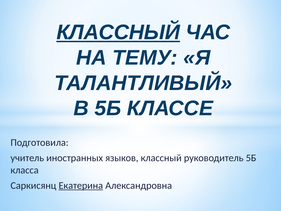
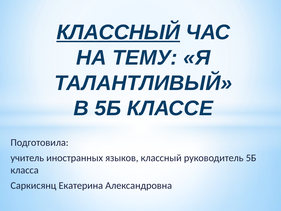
Екатерина underline: present -> none
